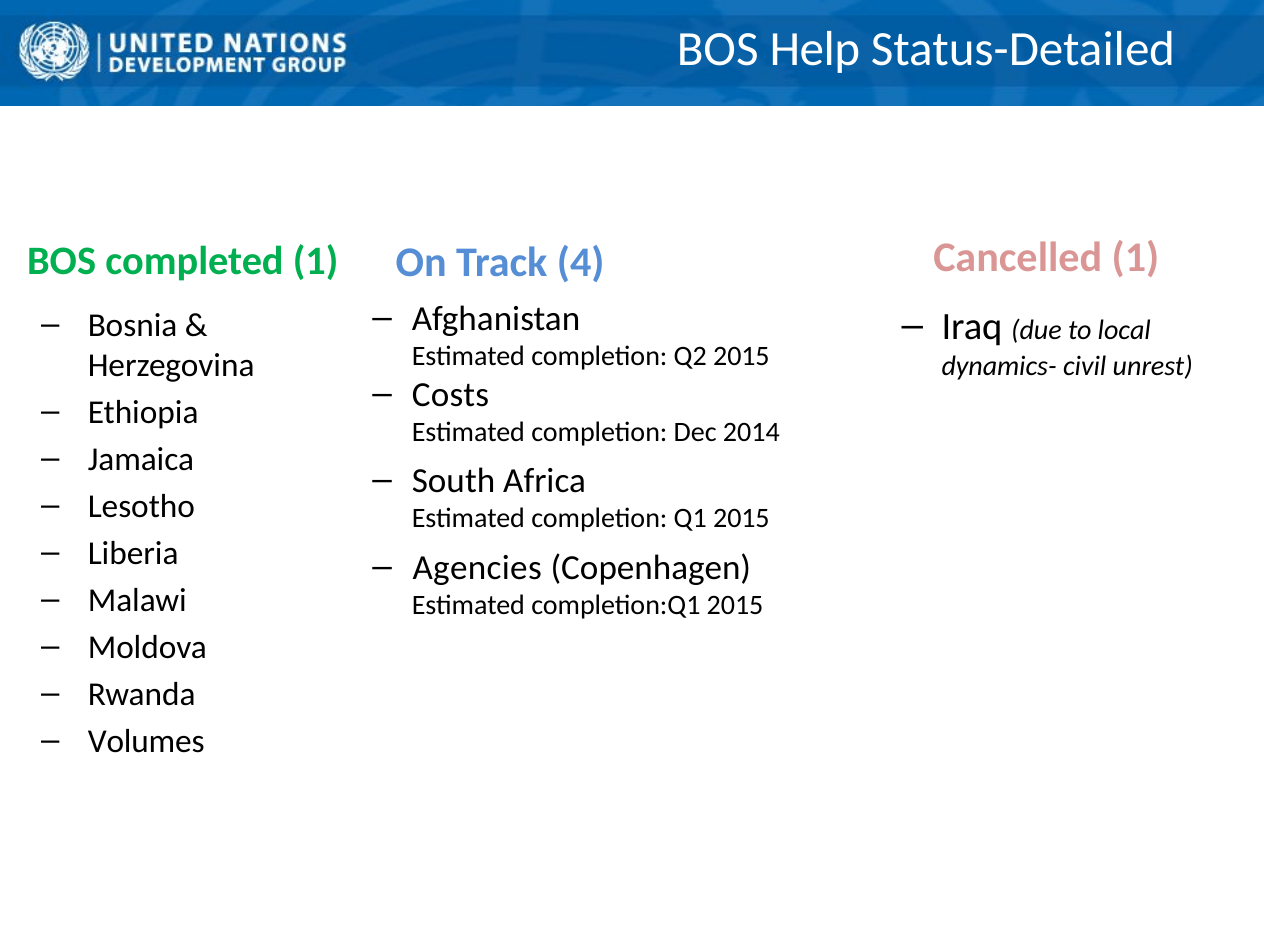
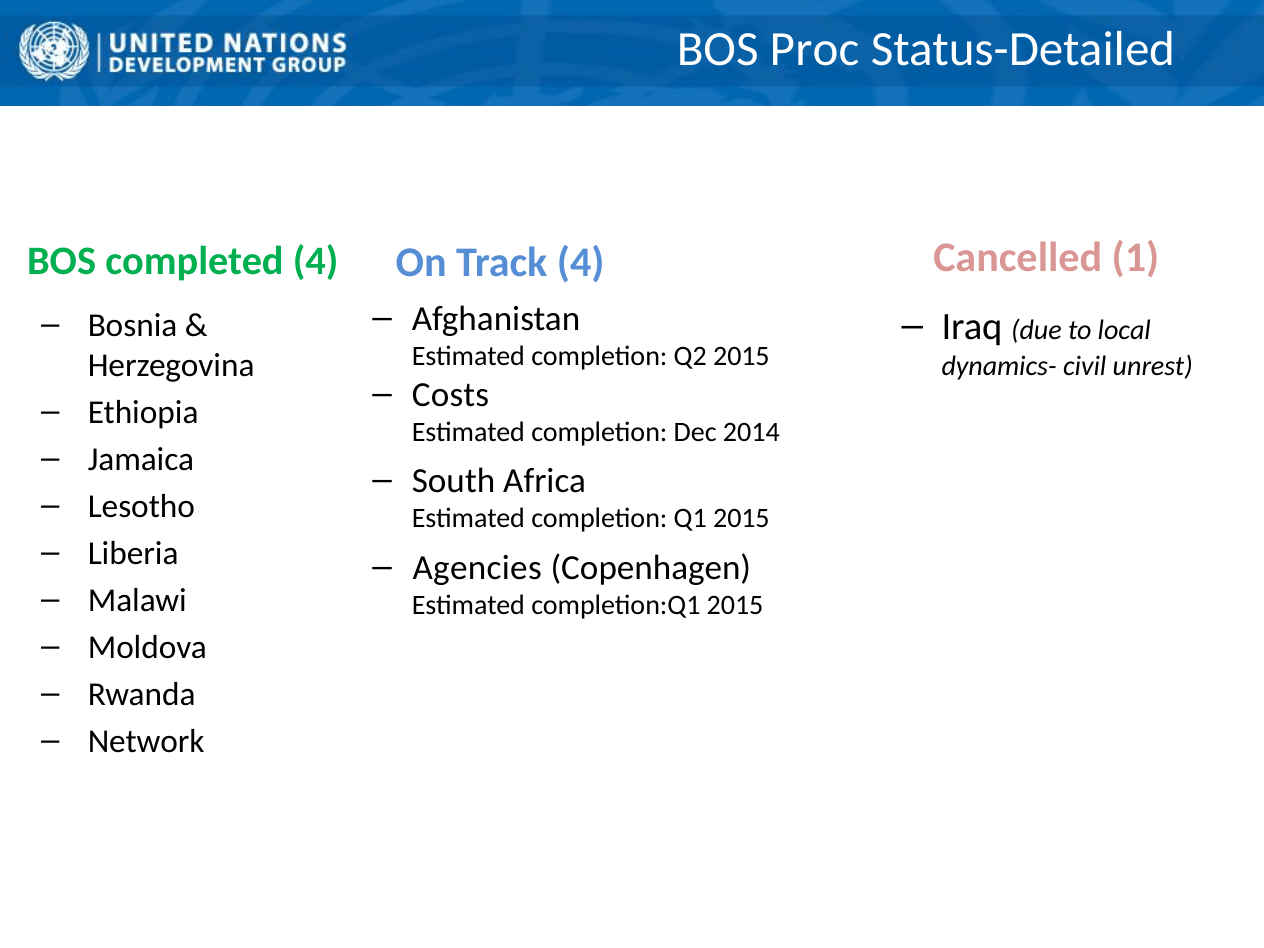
Help: Help -> Proc
completed 1: 1 -> 4
Volumes: Volumes -> Network
